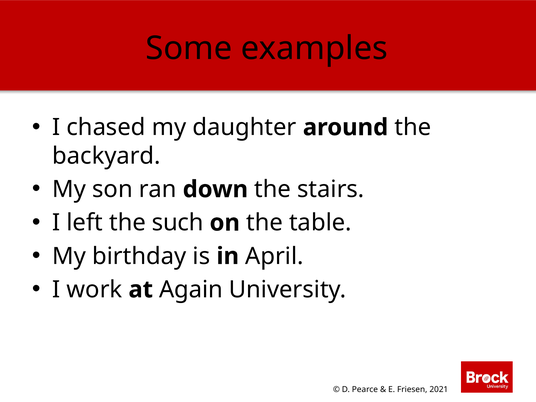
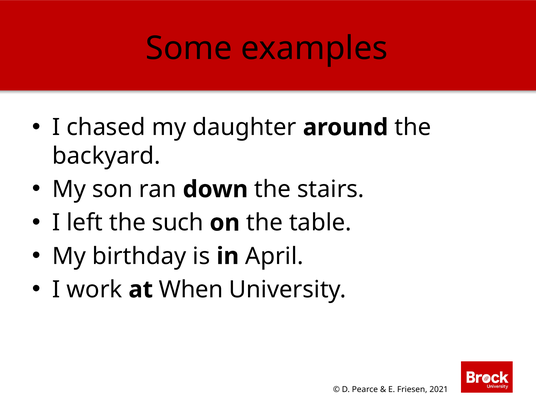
Again: Again -> When
